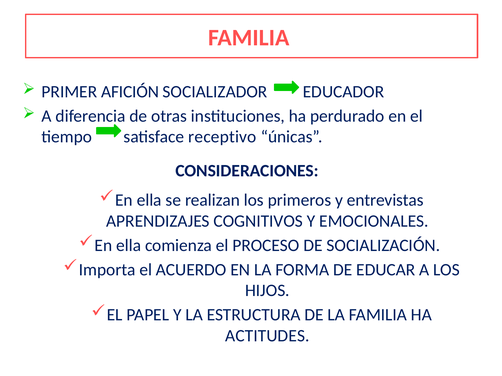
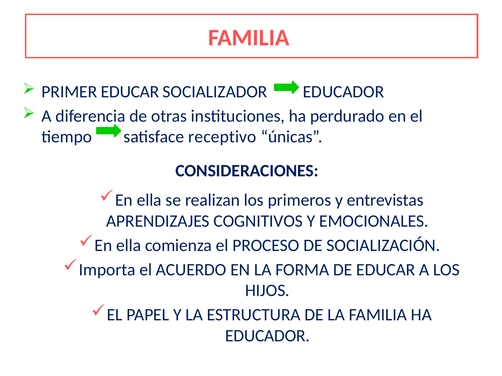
PRIMER AFICIÓN: AFICIÓN -> EDUCAR
ACTITUDES at (267, 336): ACTITUDES -> EDUCADOR
